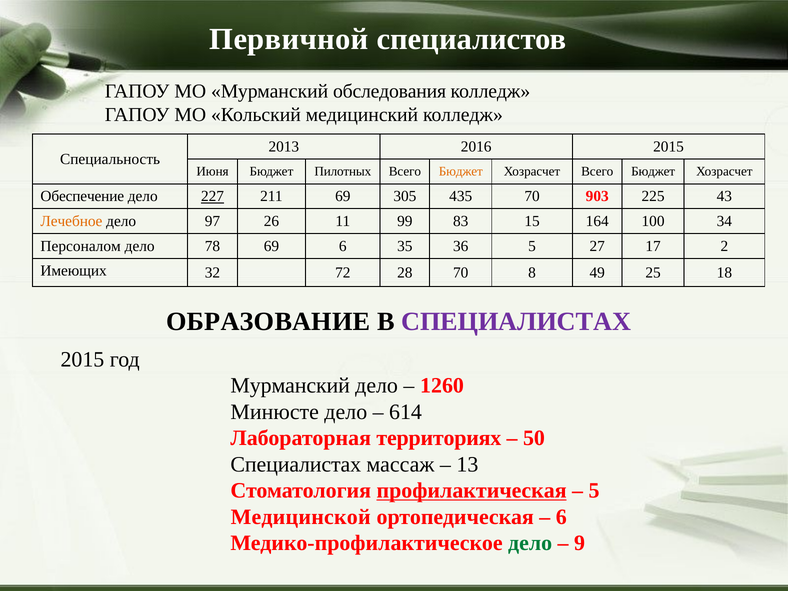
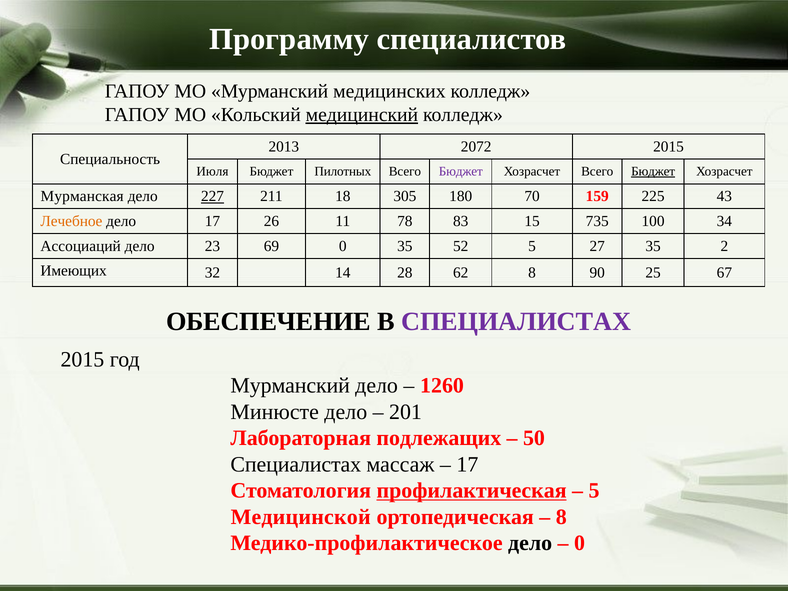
Первичной: Первичной -> Программу
обследования: обследования -> медицинских
медицинский underline: none -> present
2016: 2016 -> 2072
Июня: Июня -> Июля
Бюджет at (461, 171) colour: orange -> purple
Бюджет at (653, 171) underline: none -> present
Обеспечение: Обеспечение -> Мурманская
211 69: 69 -> 18
435: 435 -> 180
903: 903 -> 159
дело 97: 97 -> 17
99: 99 -> 78
164: 164 -> 735
Персоналом: Персоналом -> Ассоциаций
78: 78 -> 23
69 6: 6 -> 0
36: 36 -> 52
27 17: 17 -> 35
72: 72 -> 14
28 70: 70 -> 62
49: 49 -> 90
18: 18 -> 67
ОБРАЗОВАНИЕ: ОБРАЗОВАНИЕ -> ОБЕСПЕЧЕНИЕ
614: 614 -> 201
территориях: территориях -> подлежащих
13 at (467, 464): 13 -> 17
6 at (561, 517): 6 -> 8
дело at (530, 543) colour: green -> black
9 at (580, 543): 9 -> 0
